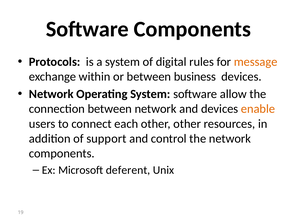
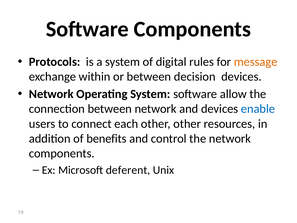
business: business -> decision
enable colour: orange -> blue
support: support -> benefits
